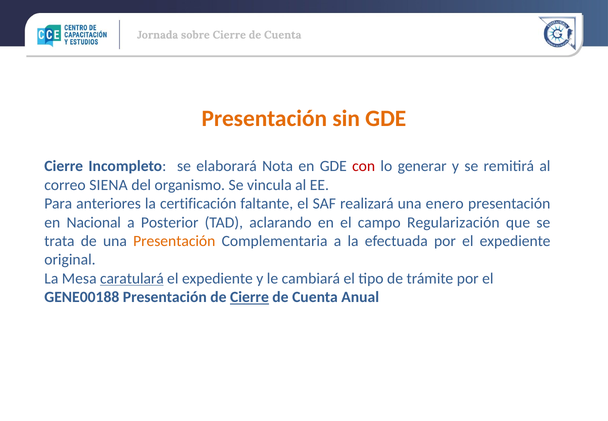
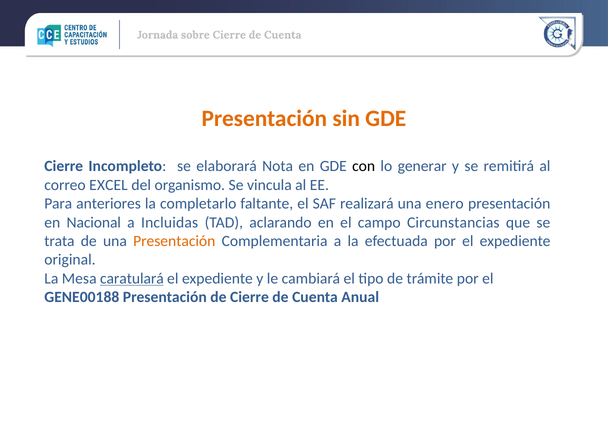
con colour: red -> black
SIENA: SIENA -> EXCEL
certificación: certificación -> completarlo
Posterior: Posterior -> Incluidas
Regularización: Regularización -> Circunstancias
Cierre at (249, 297) underline: present -> none
